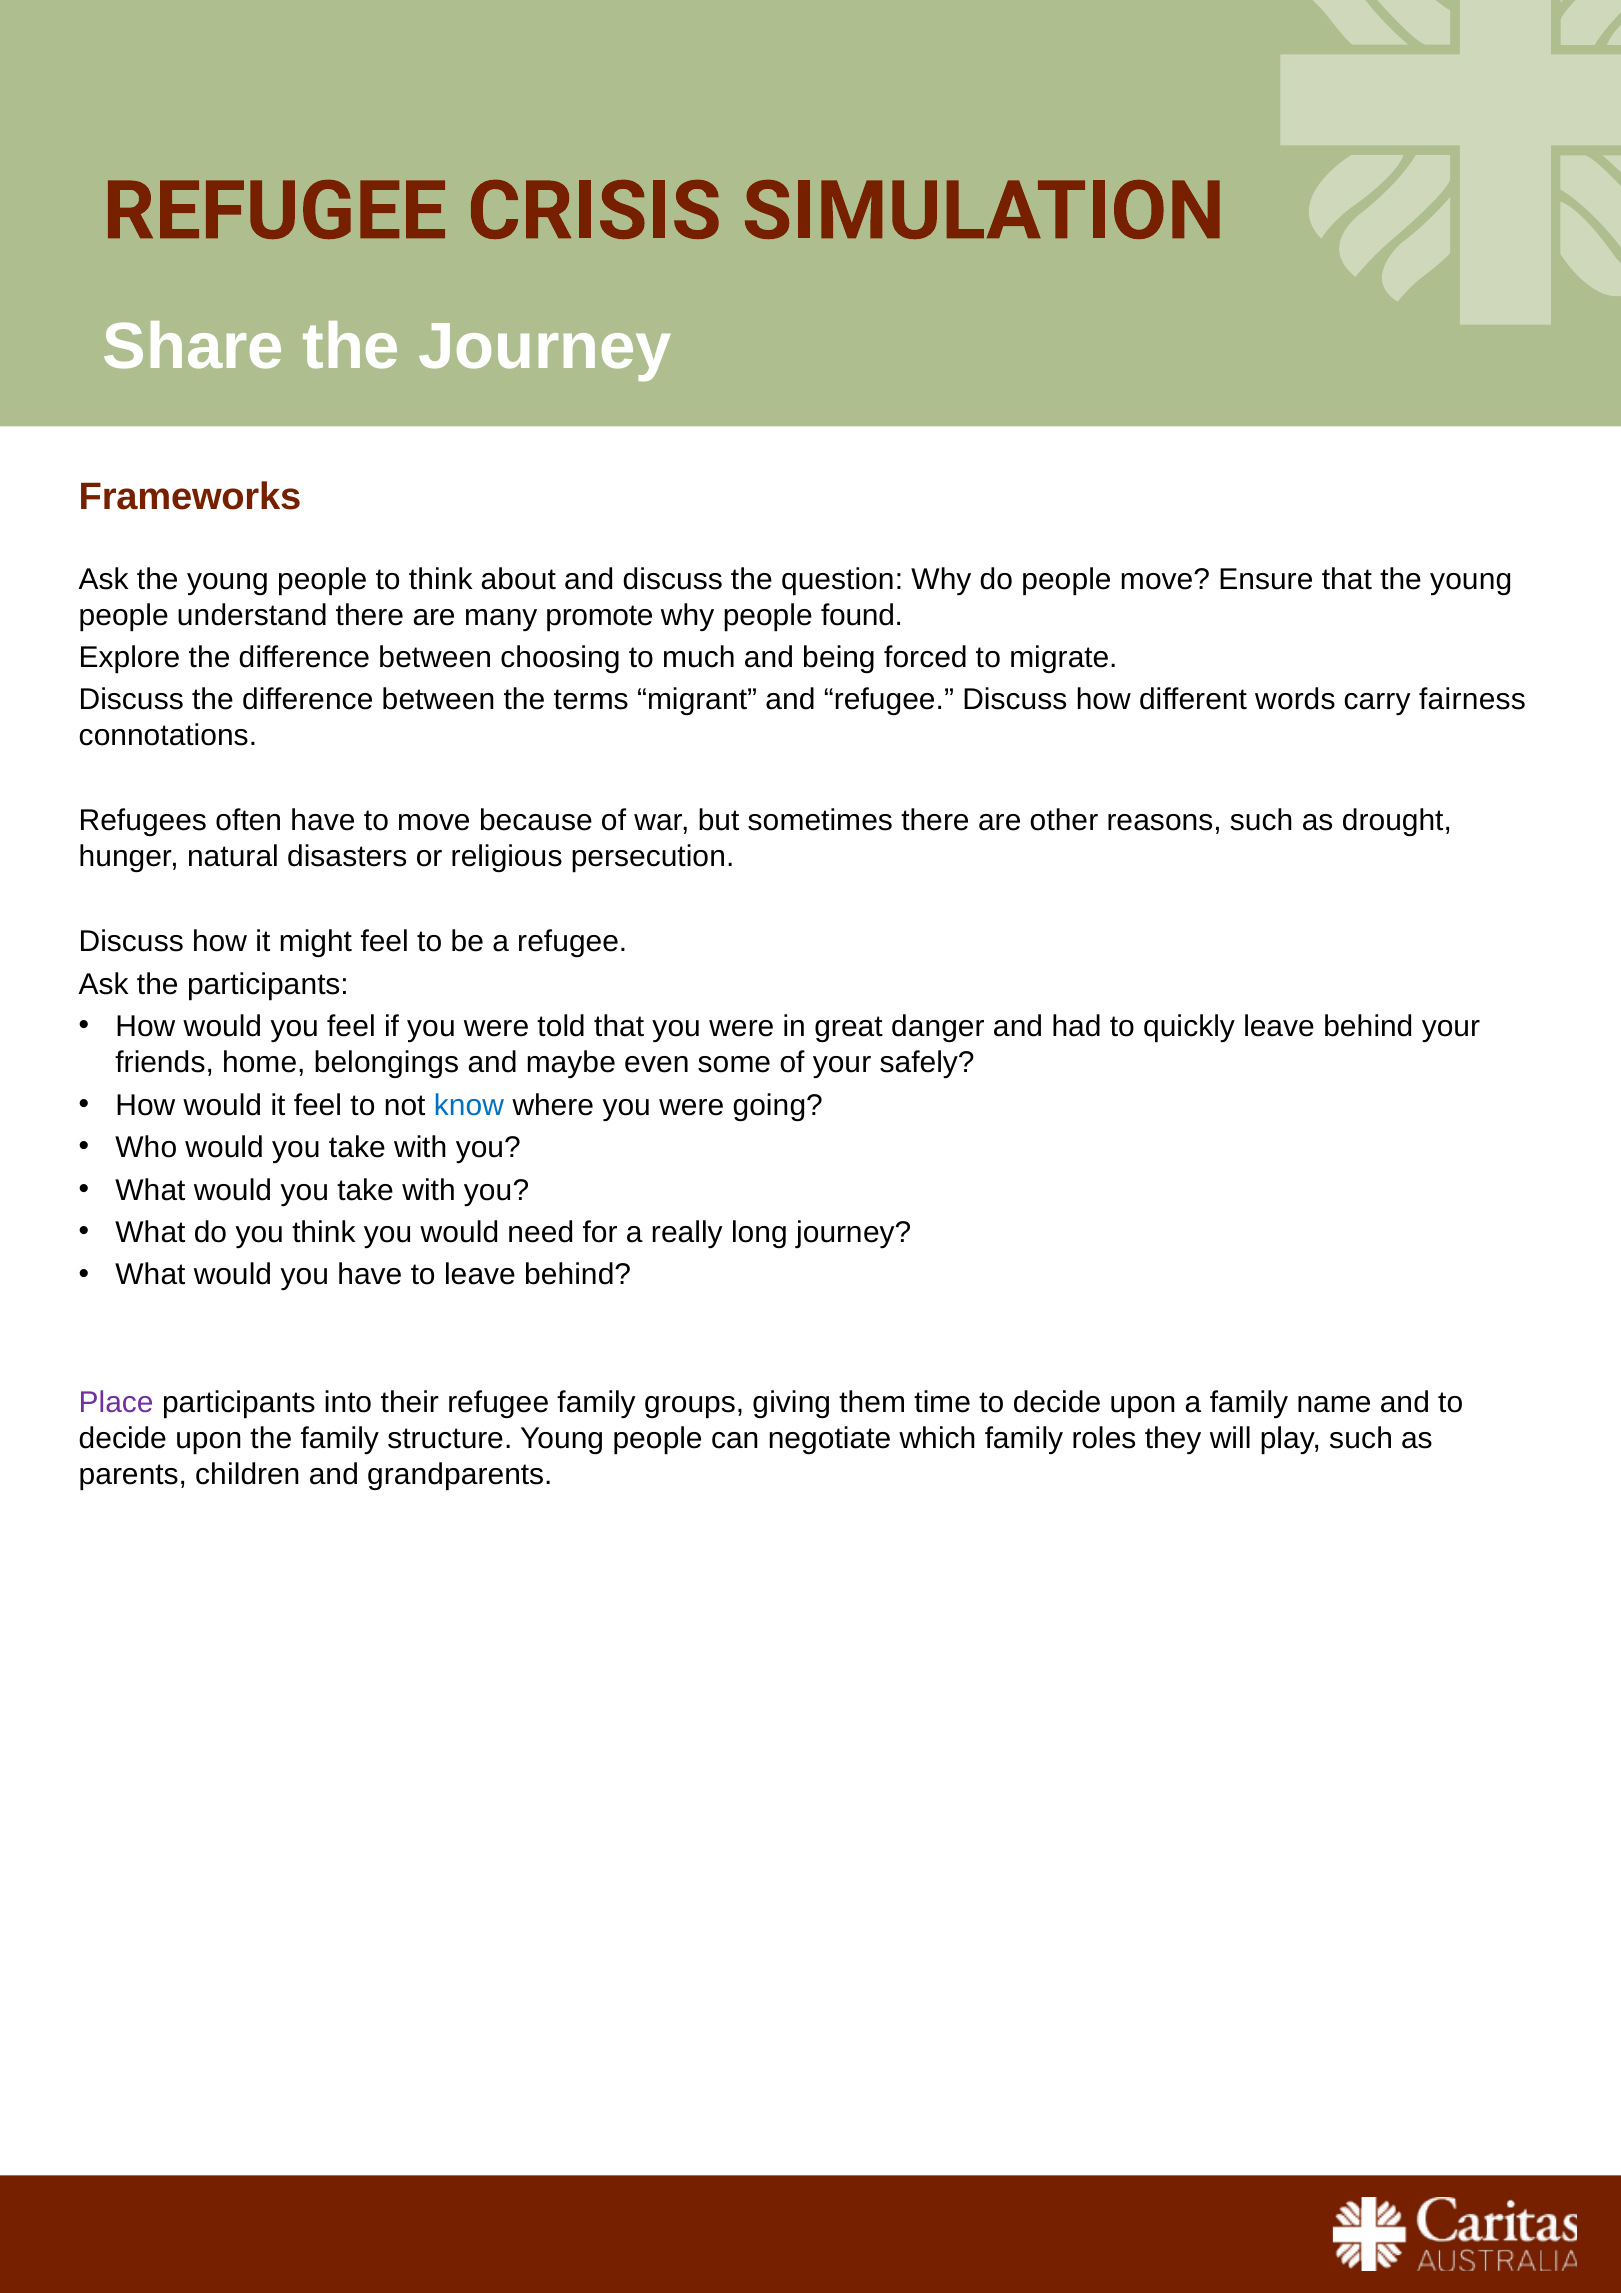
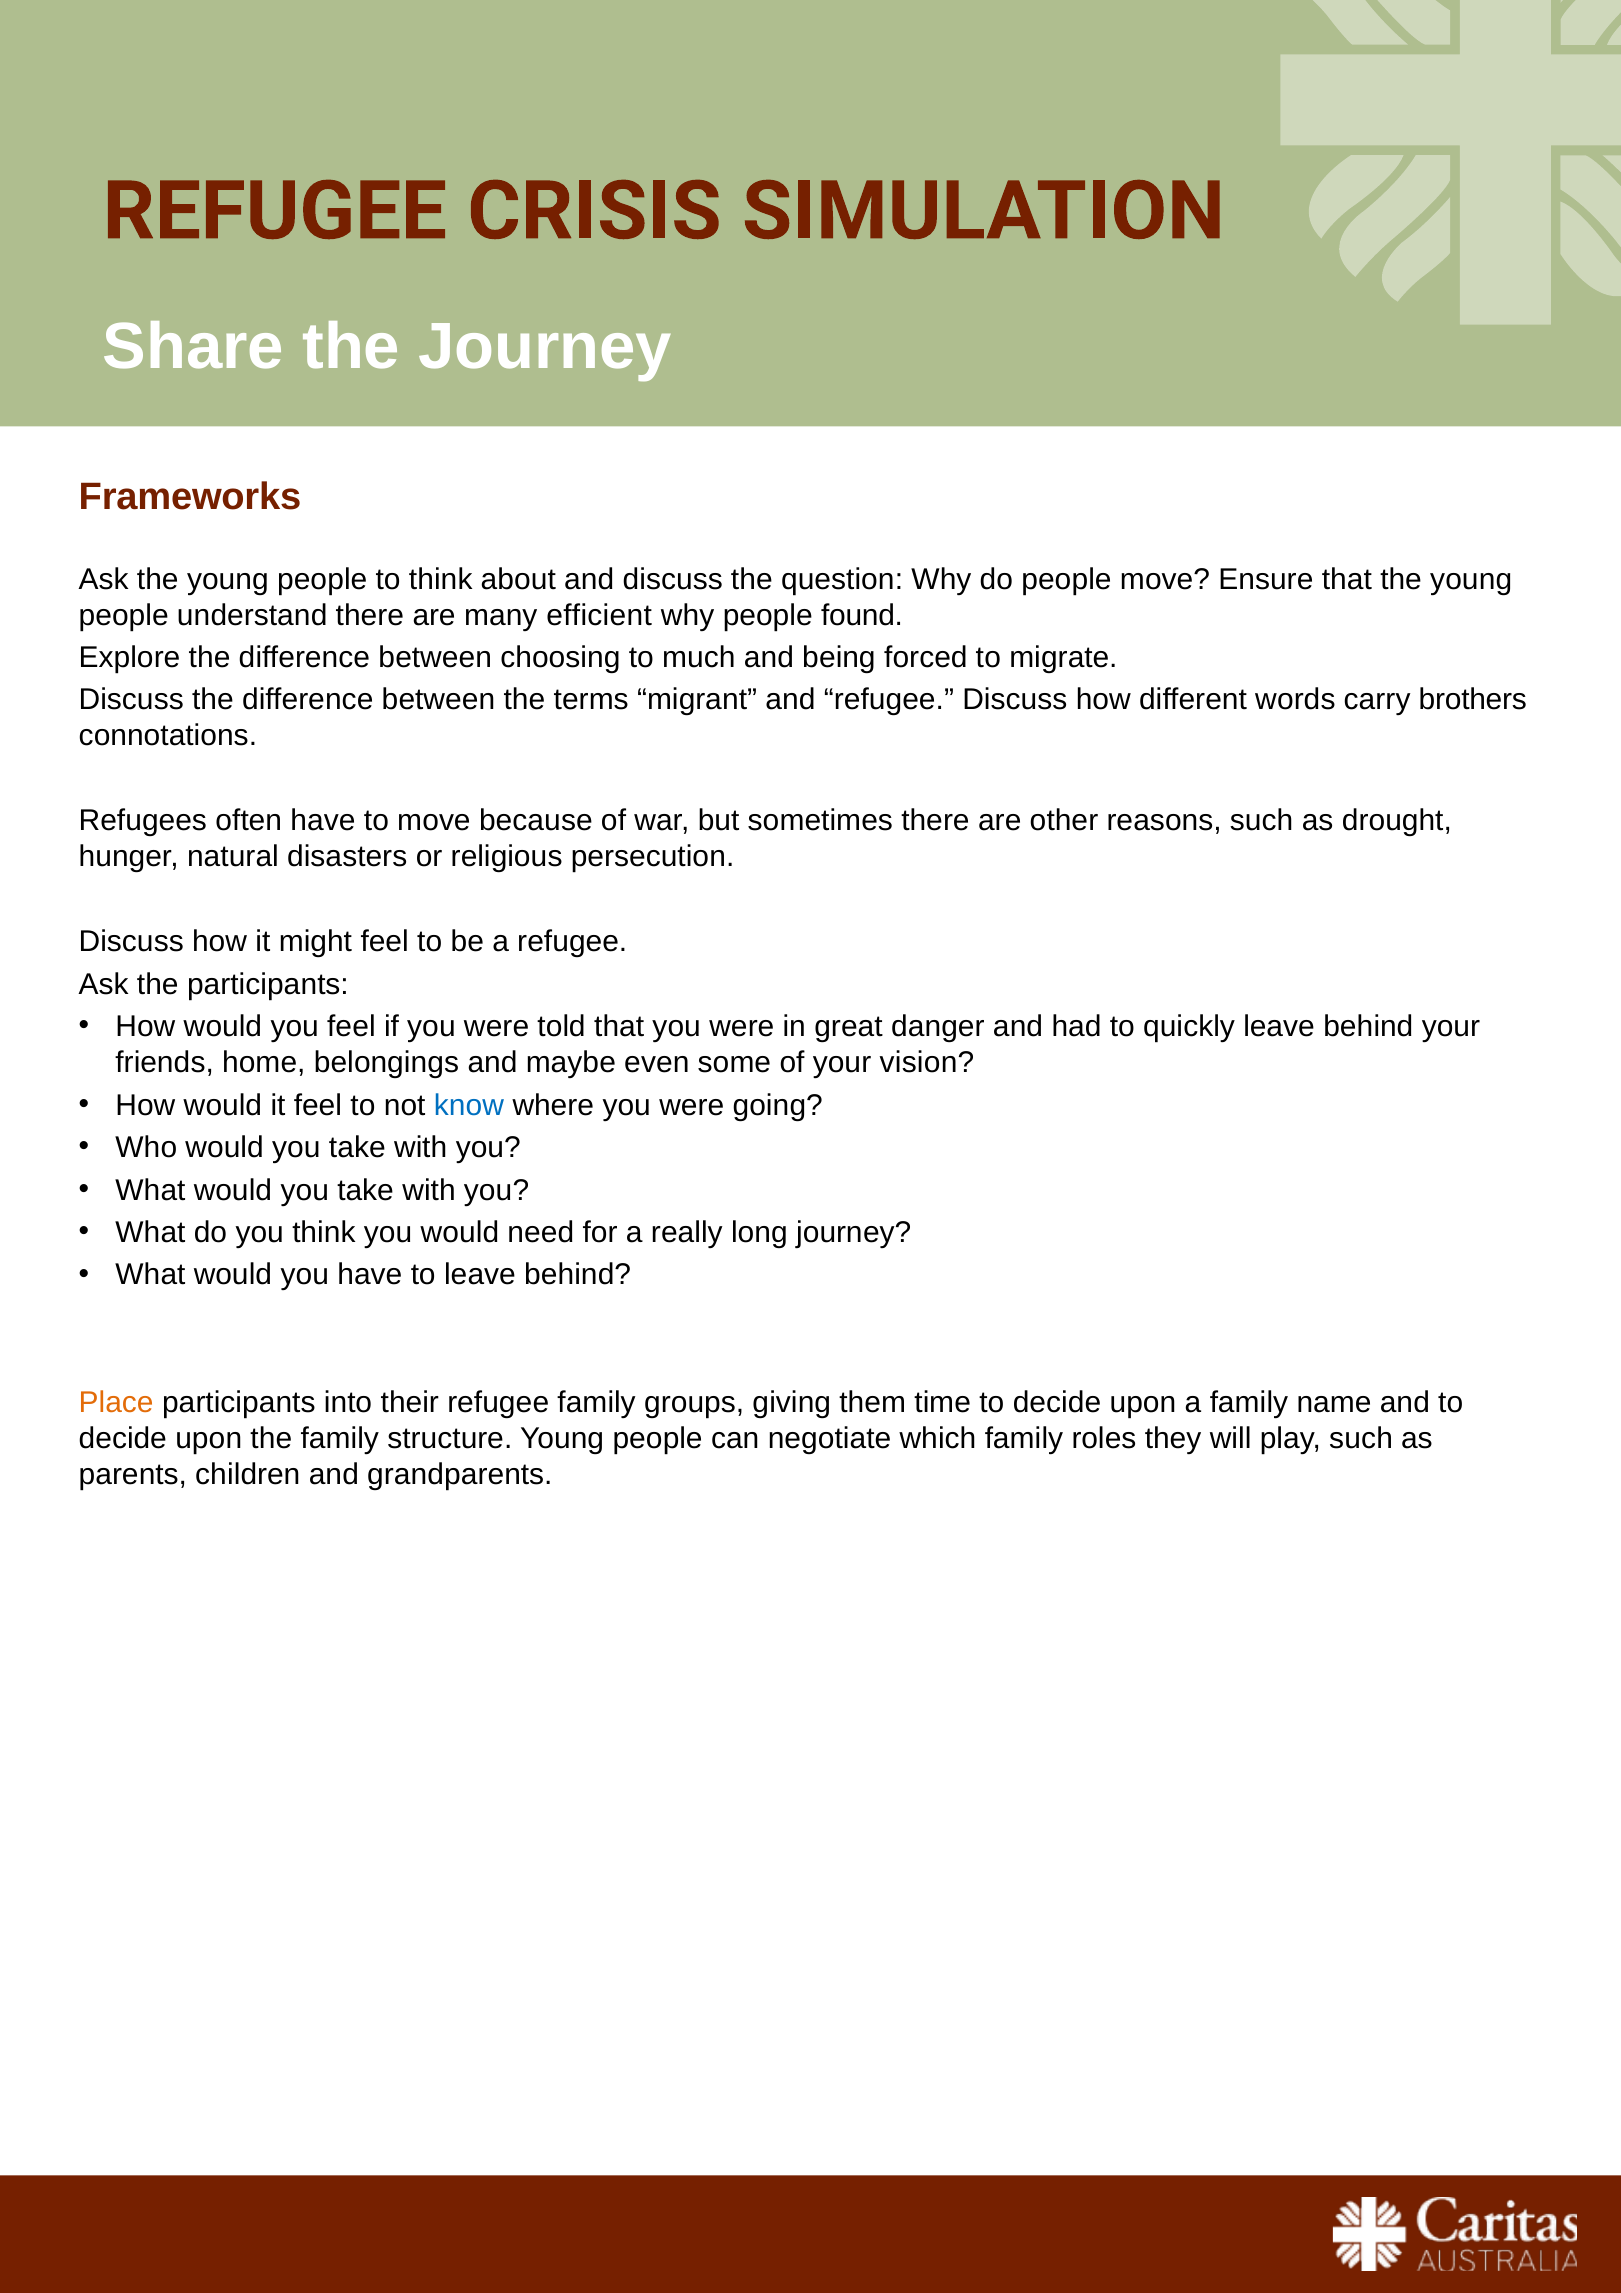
promote: promote -> efficient
fairness: fairness -> brothers
safely: safely -> vision
Place colour: purple -> orange
